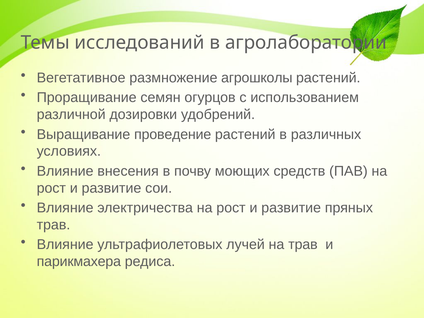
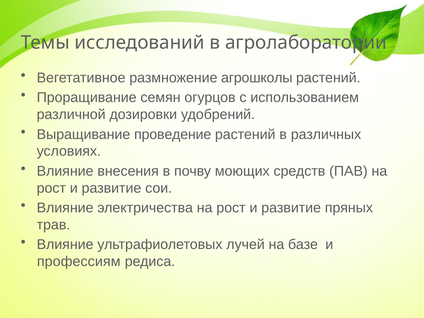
на трав: трав -> базе
парикмахера: парикмахера -> профессиям
